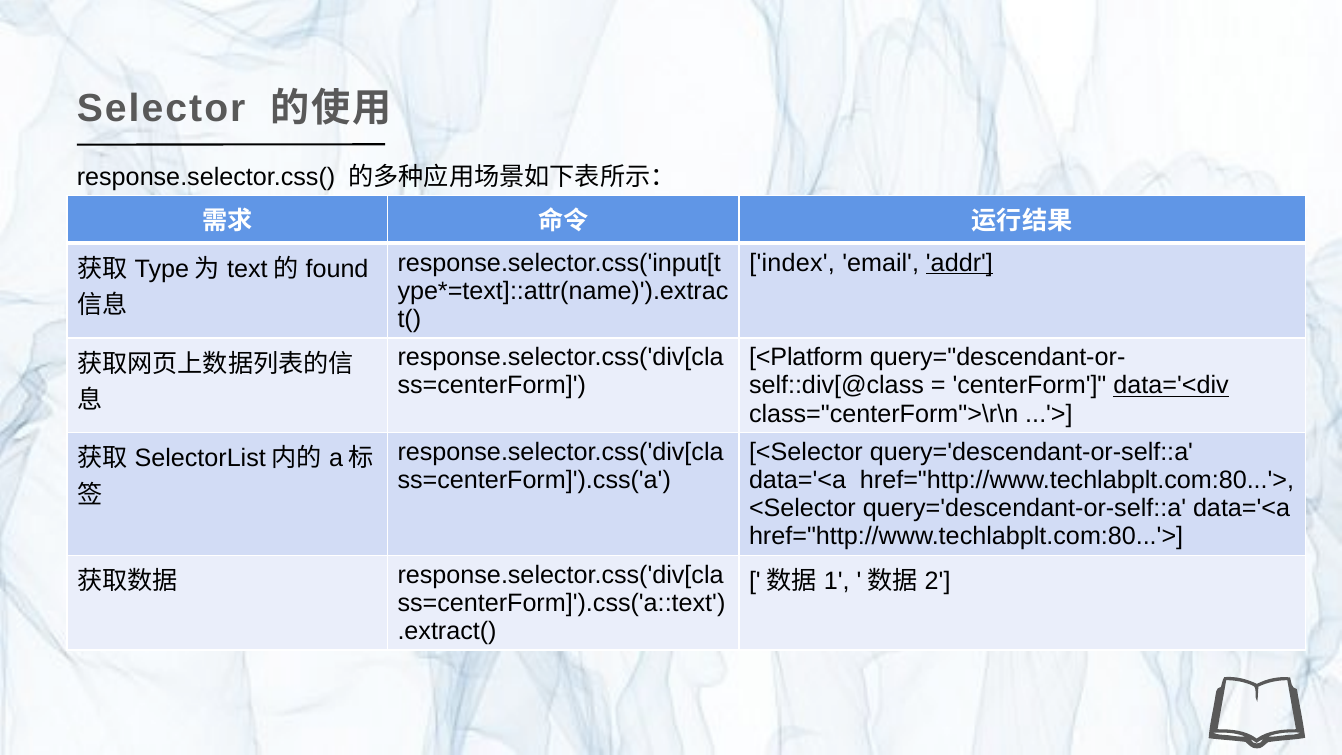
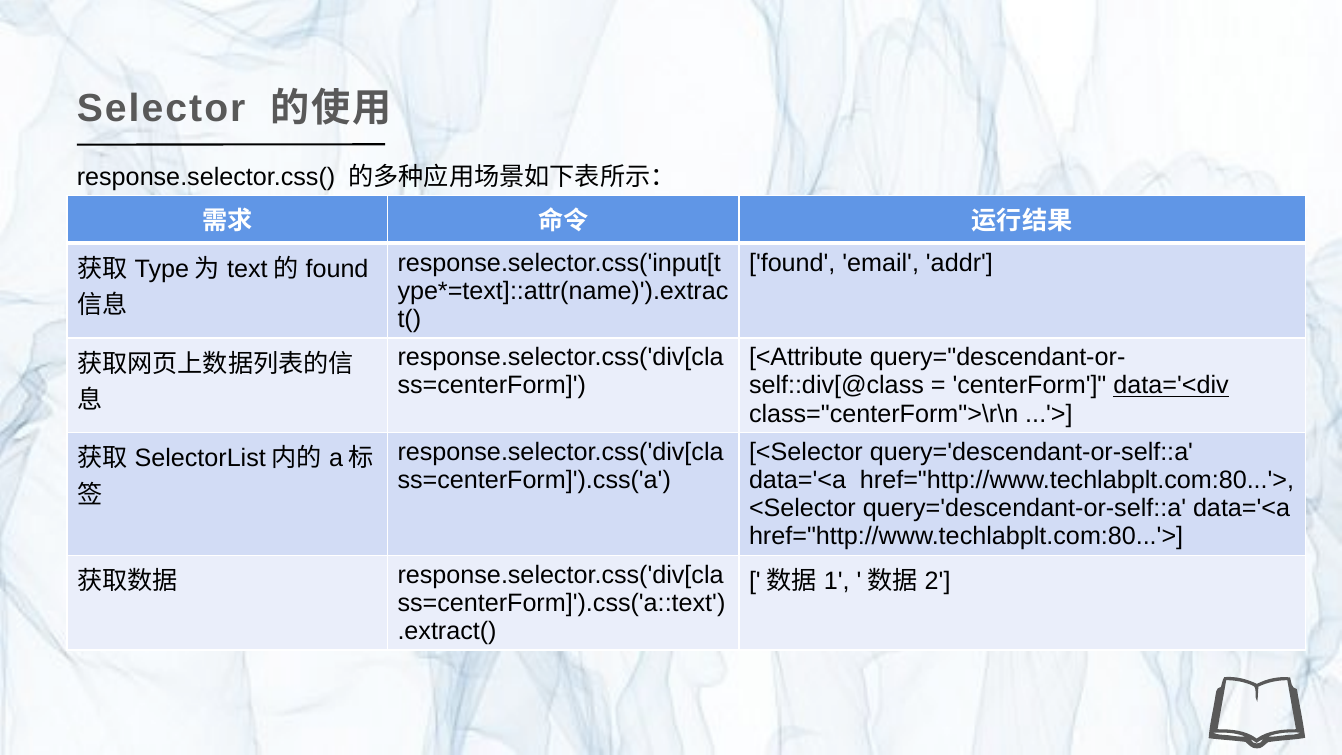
index at (792, 263): index -> found
addr underline: present -> none
<Platform: <Platform -> <Attribute
